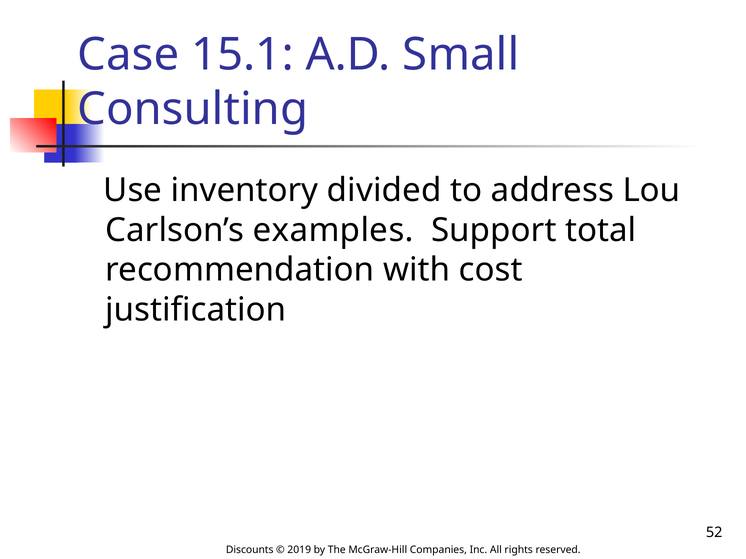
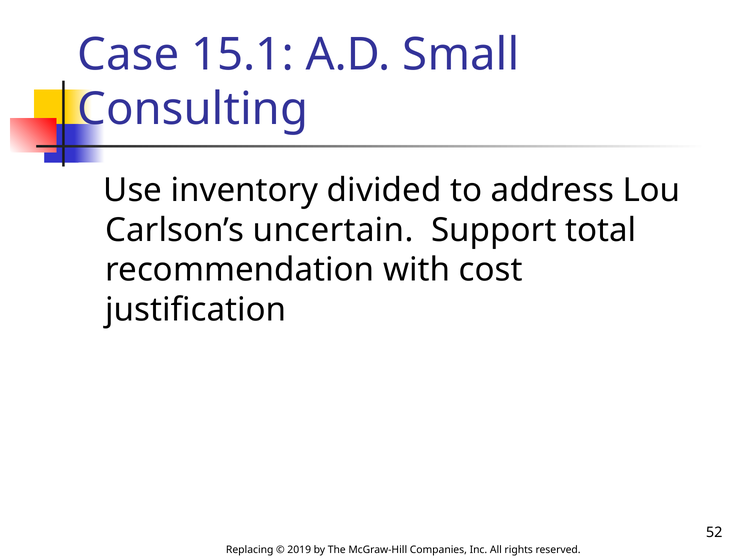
examples: examples -> uncertain
Discounts: Discounts -> Replacing
